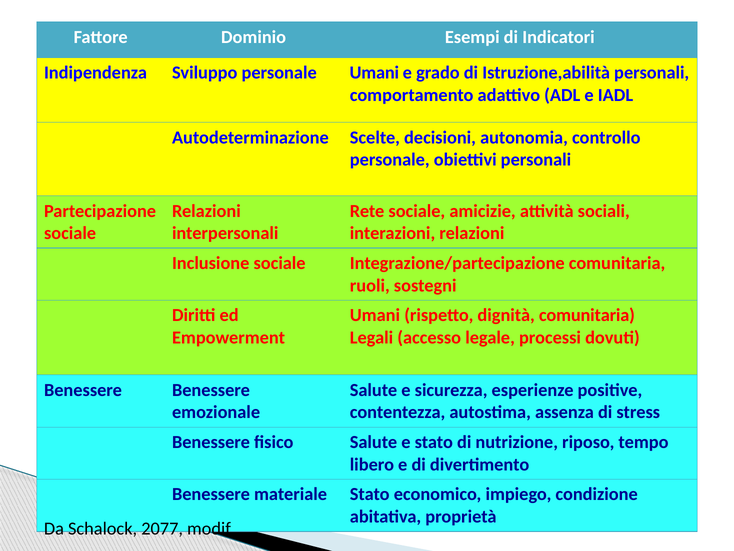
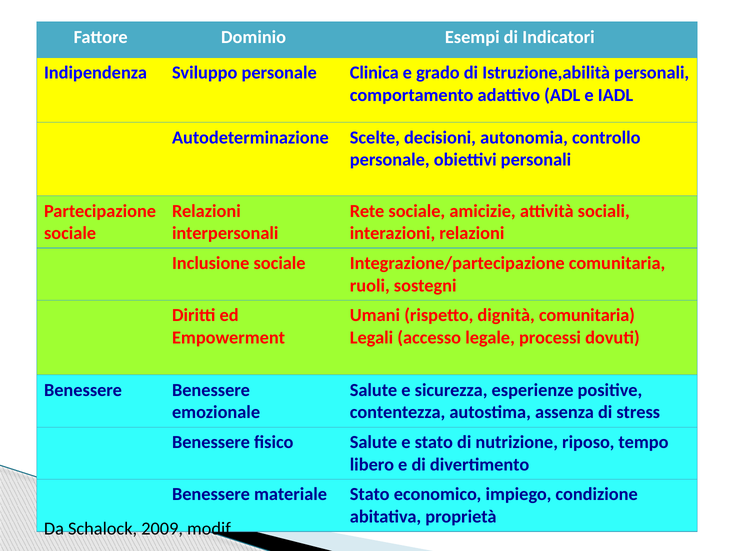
personale Umani: Umani -> Clinica
2077: 2077 -> 2009
